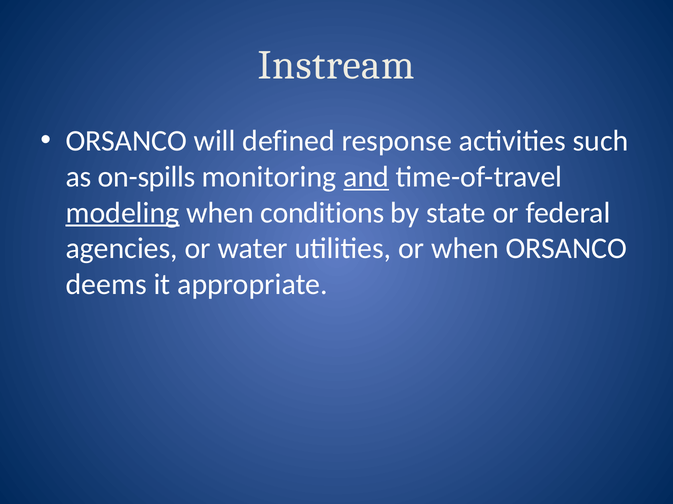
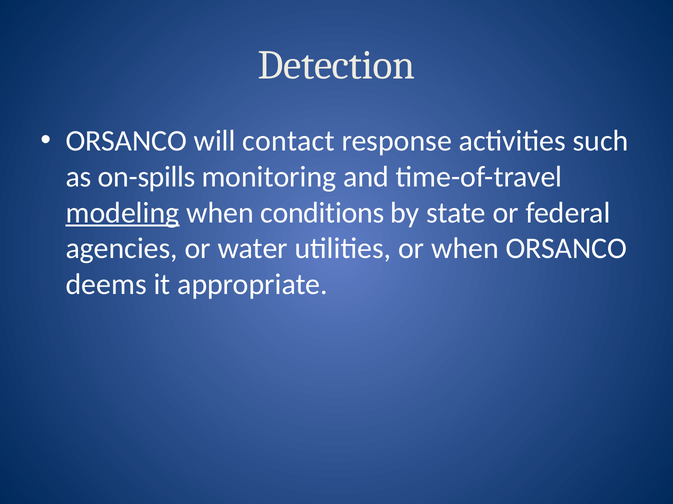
Instream: Instream -> Detection
defined: defined -> contact
and underline: present -> none
